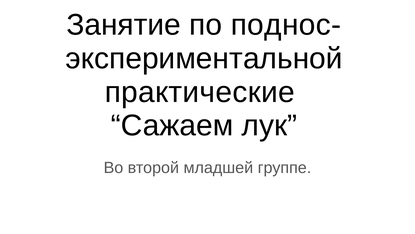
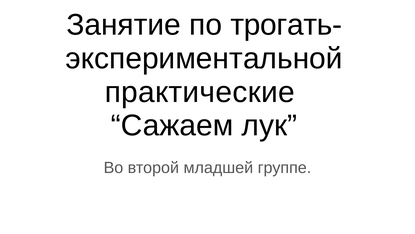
поднос-: поднос- -> трогать-
